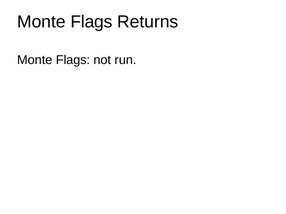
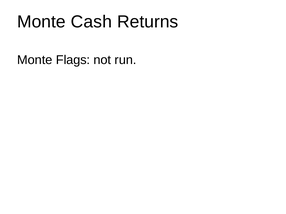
Flags at (91, 22): Flags -> Cash
